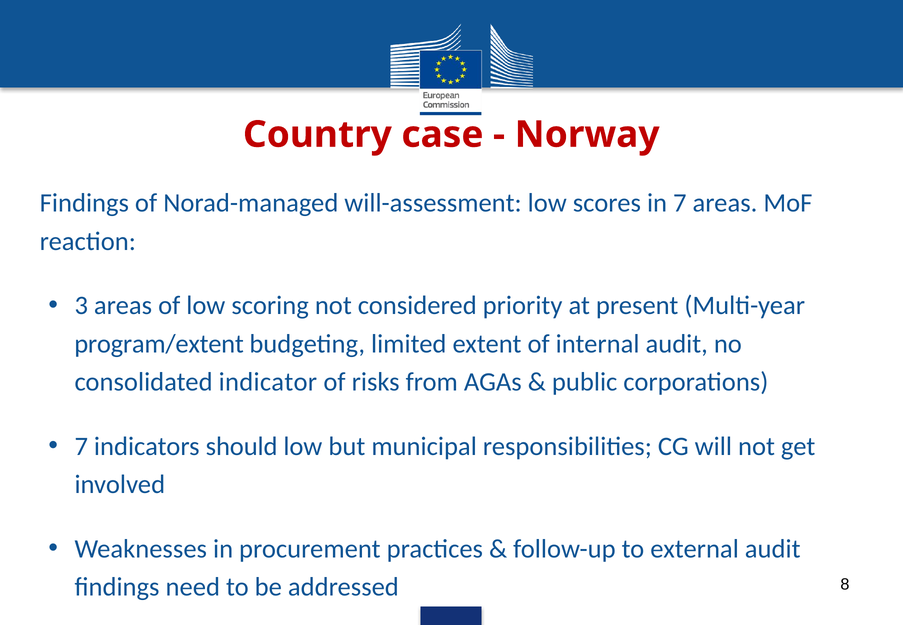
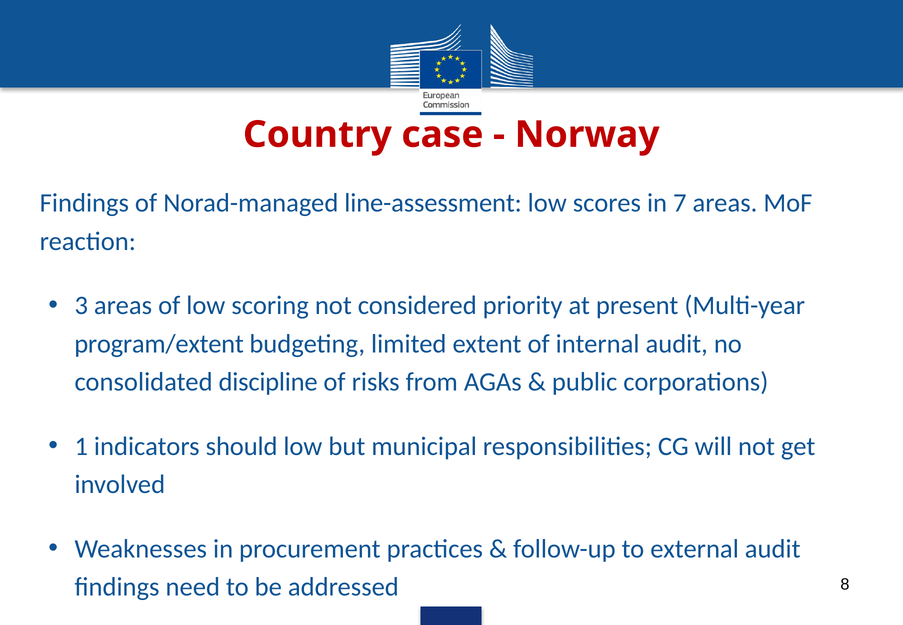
will-assessment: will-assessment -> line-assessment
indicator: indicator -> discipline
7 at (81, 446): 7 -> 1
